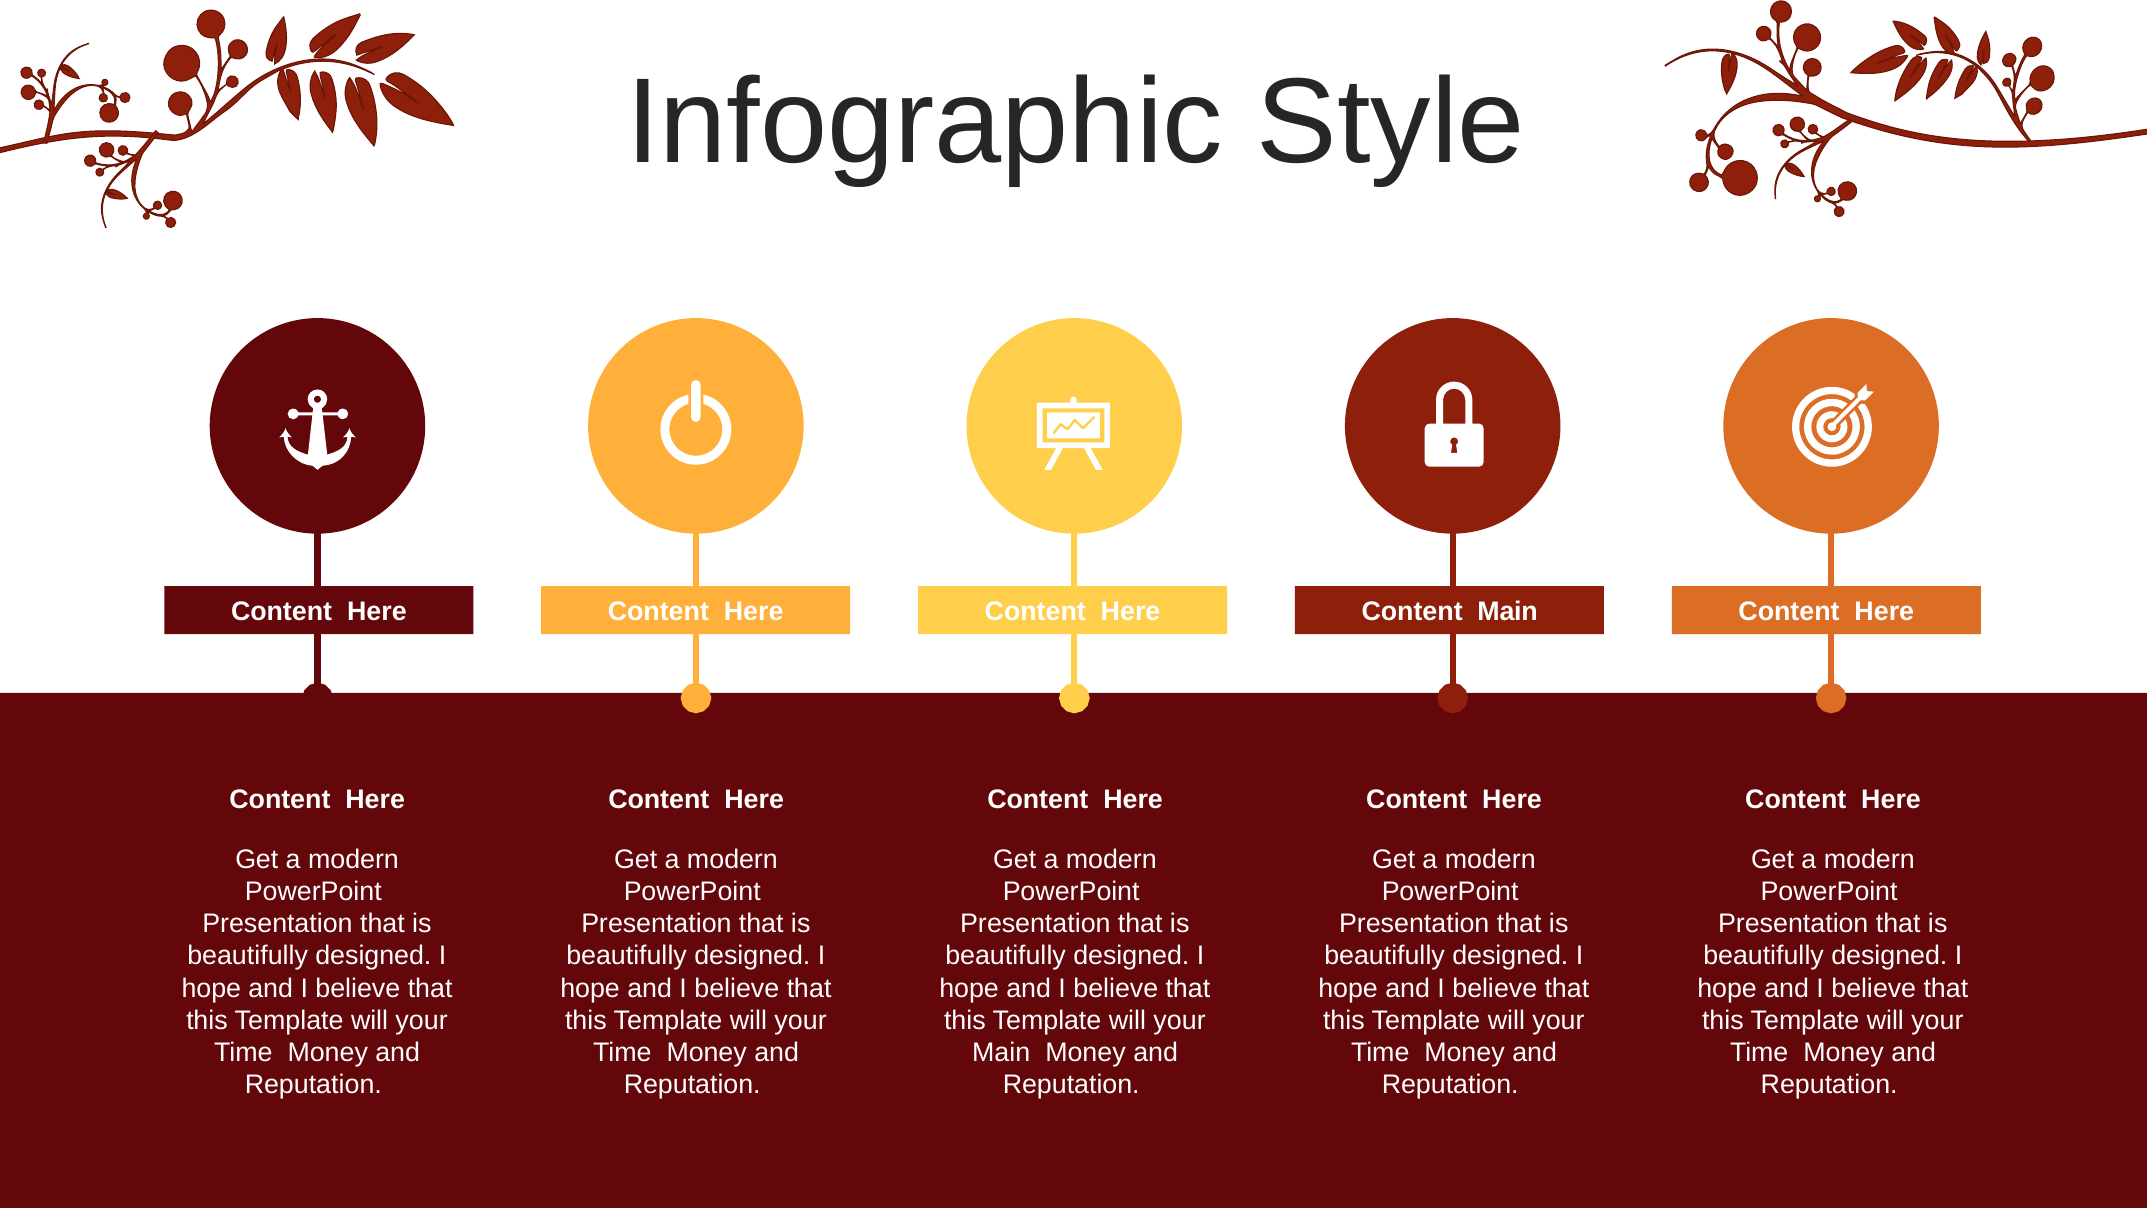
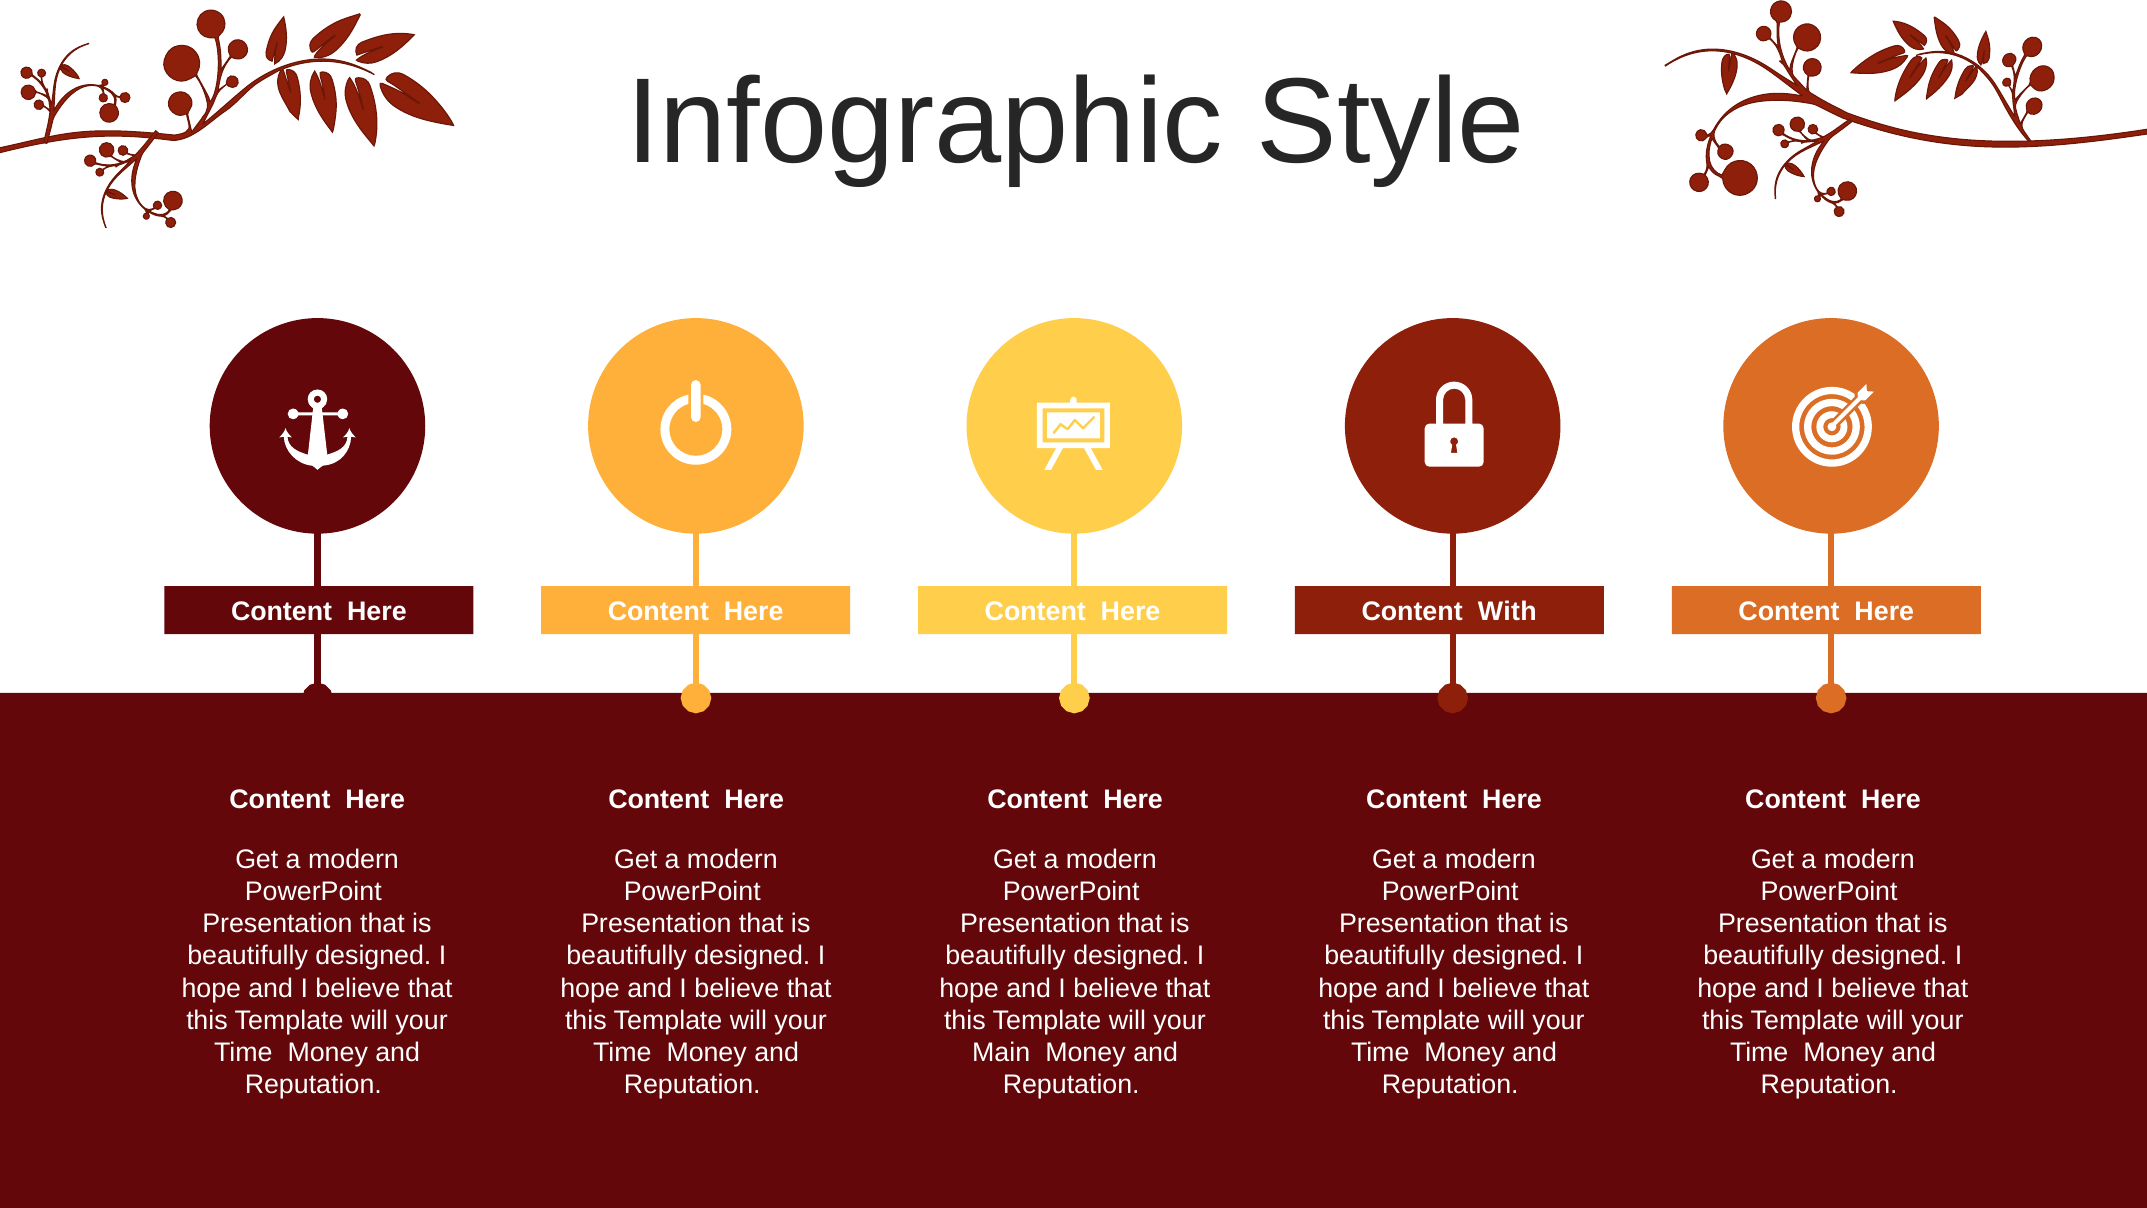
Content Main: Main -> With
